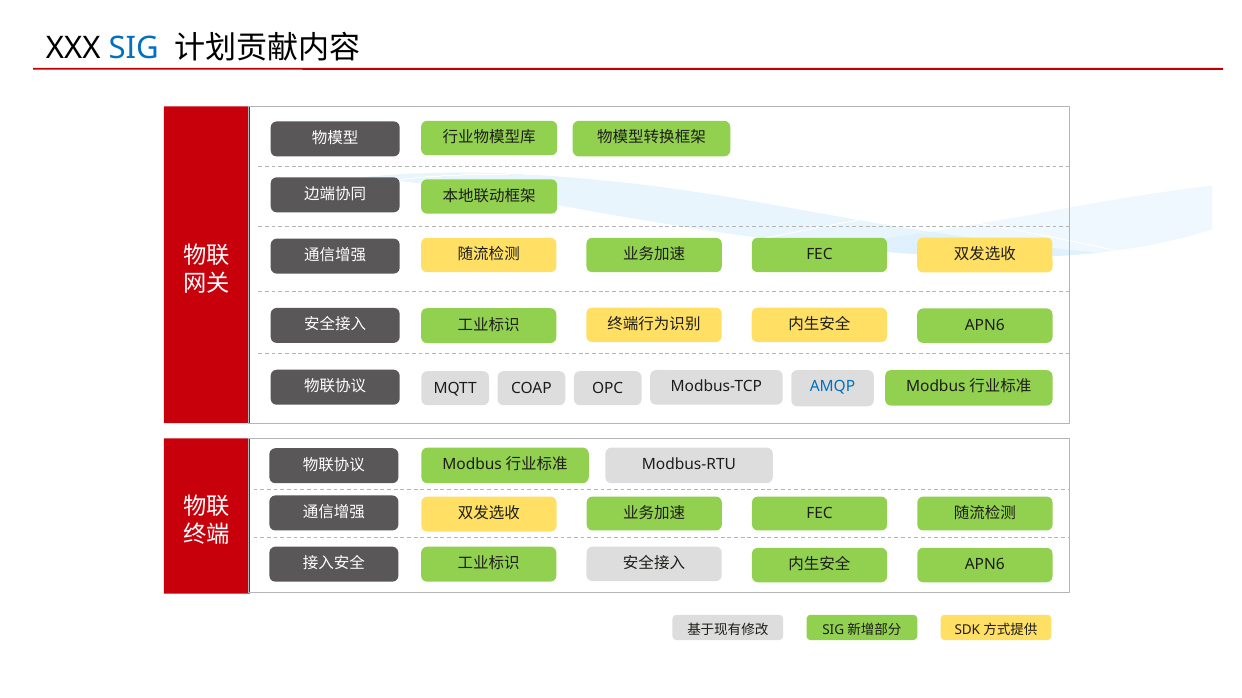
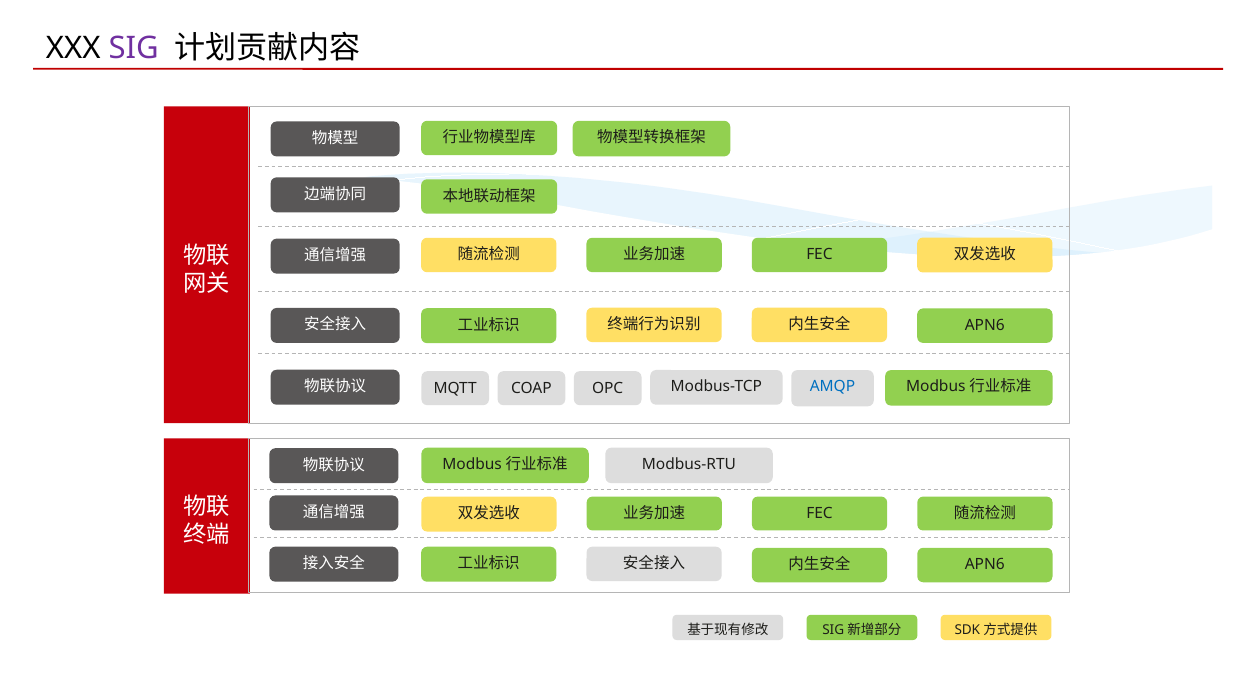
SIG colour: blue -> purple
